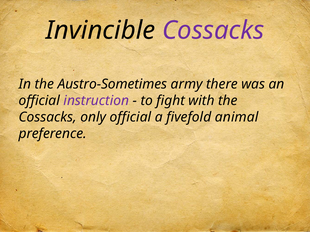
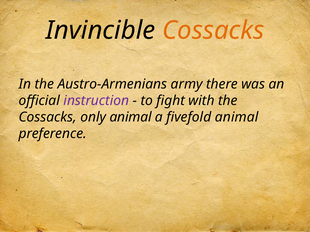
Cossacks at (213, 30) colour: purple -> orange
Austro-Sometimes: Austro-Sometimes -> Austro-Armenians
only official: official -> animal
